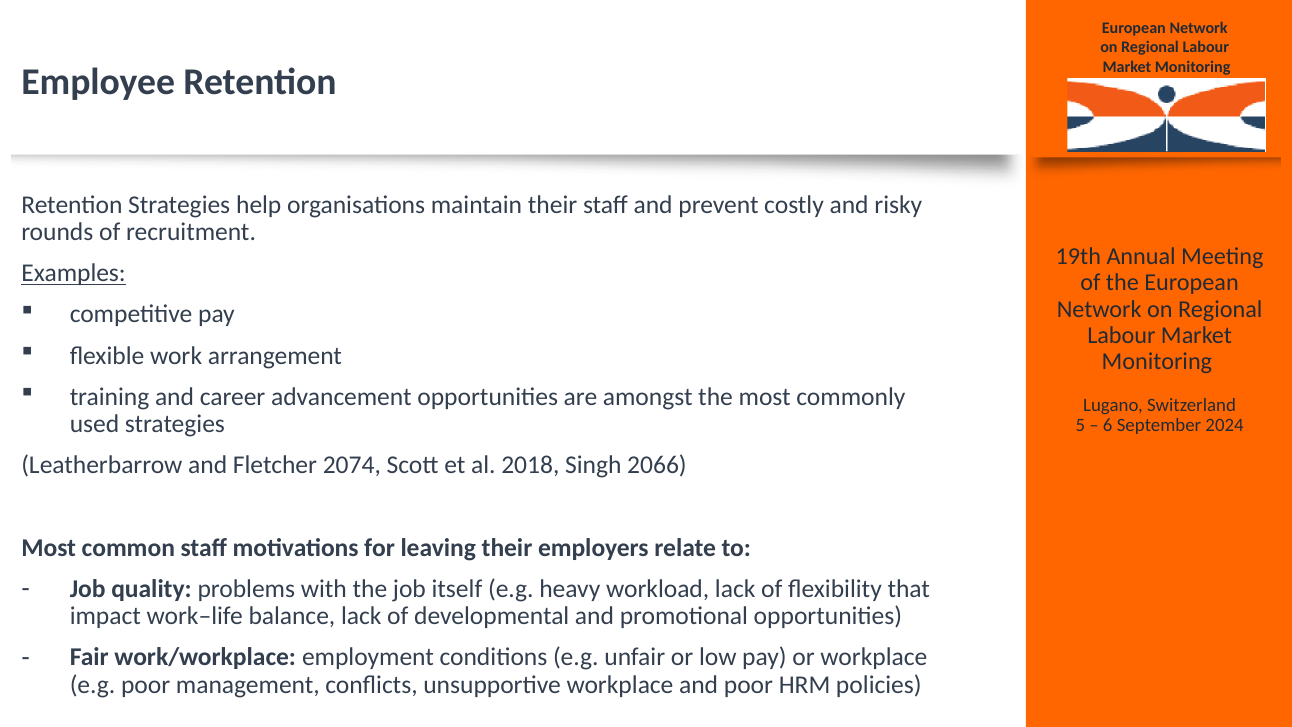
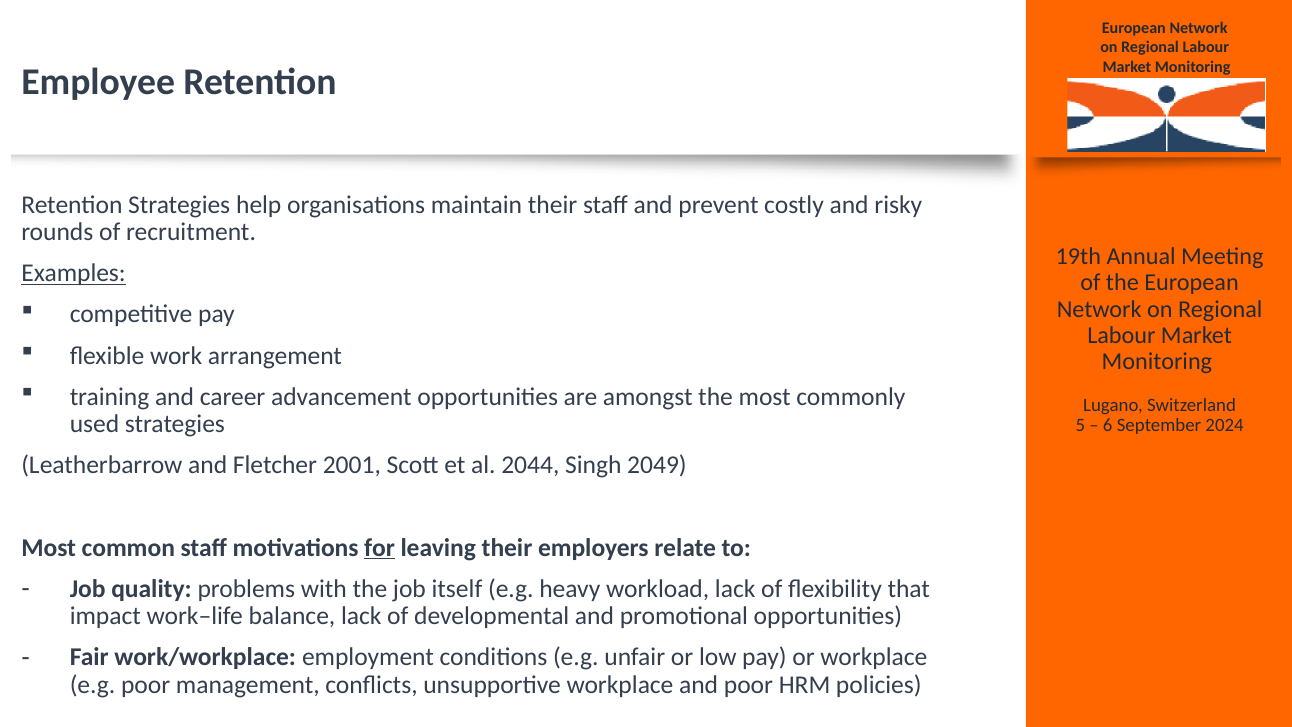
2074: 2074 -> 2001
2018: 2018 -> 2044
2066: 2066 -> 2049
for underline: none -> present
